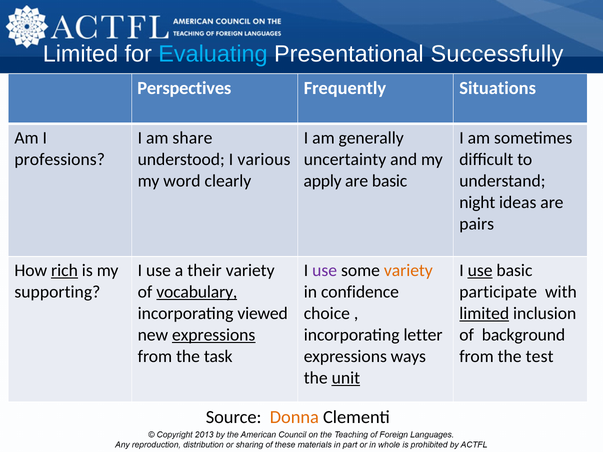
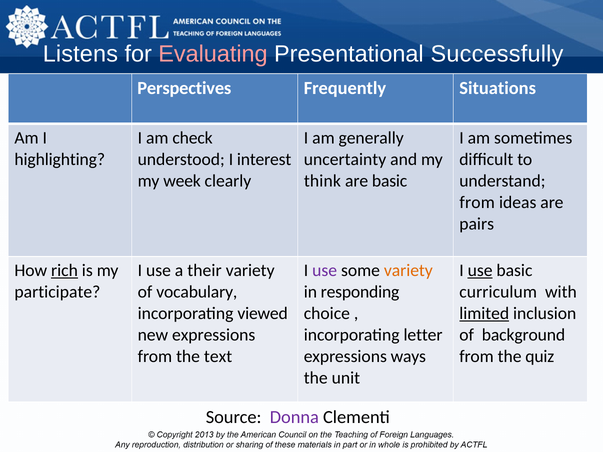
Limited at (80, 54): Limited -> Listens
Evaluating colour: light blue -> pink
share: share -> check
professions: professions -> highlighting
various: various -> interest
word: word -> week
apply: apply -> think
night at (477, 202): night -> from
supporting: supporting -> participate
vocabulary underline: present -> none
confidence: confidence -> responding
participate: participate -> curriculum
expressions at (214, 335) underline: present -> none
task: task -> text
test: test -> quiz
unit underline: present -> none
Donna colour: orange -> purple
